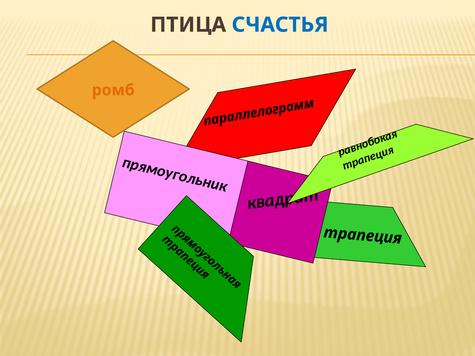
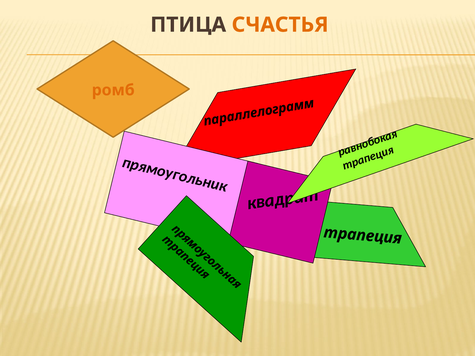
СЧАСТЬЯ colour: blue -> orange
